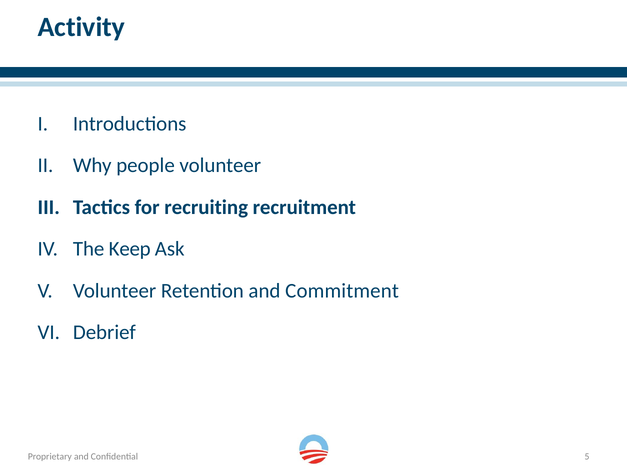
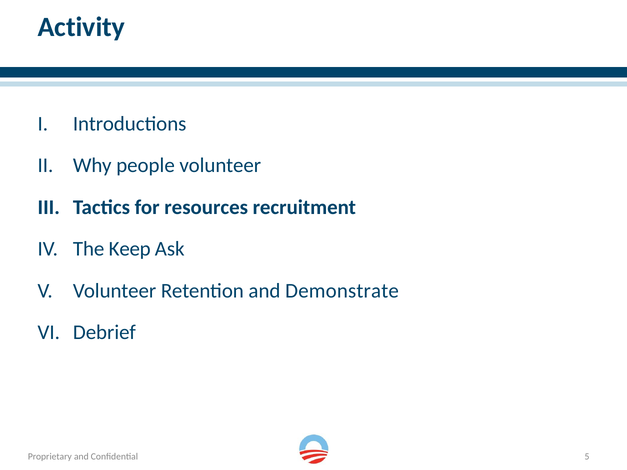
recruiting: recruiting -> resources
Commitment: Commitment -> Demonstrate
